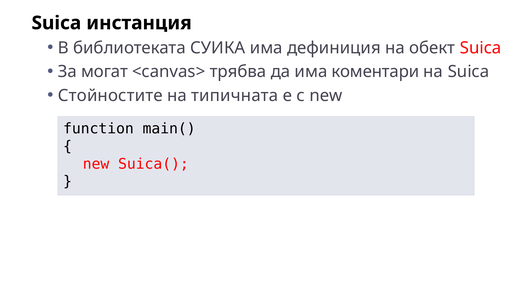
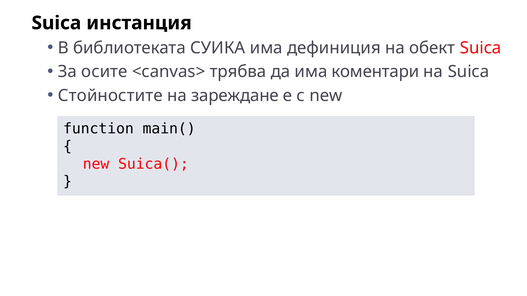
могат: могат -> осите
типичната: типичната -> зареждане
